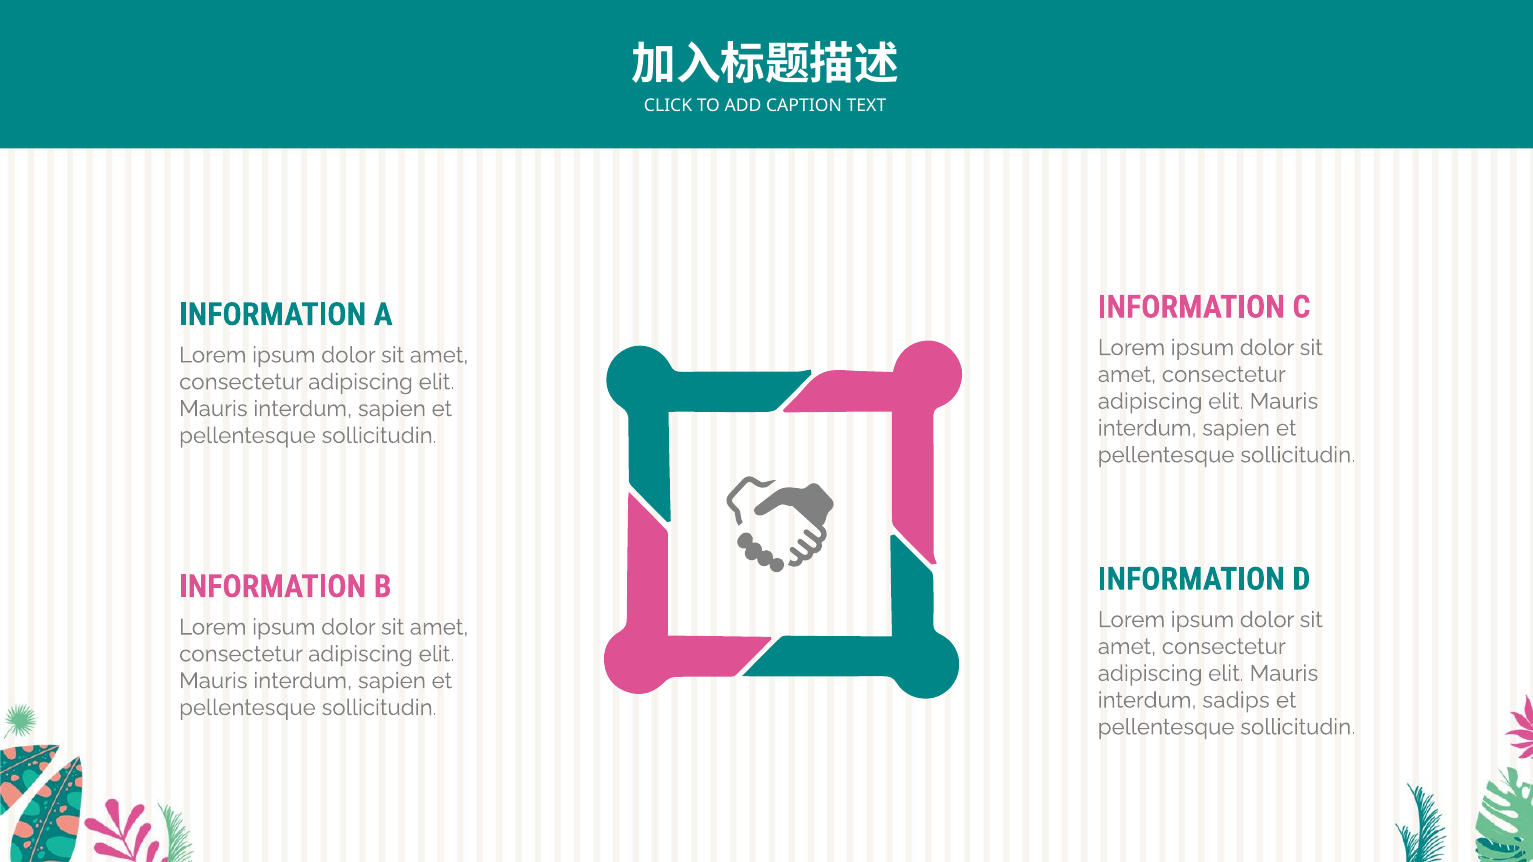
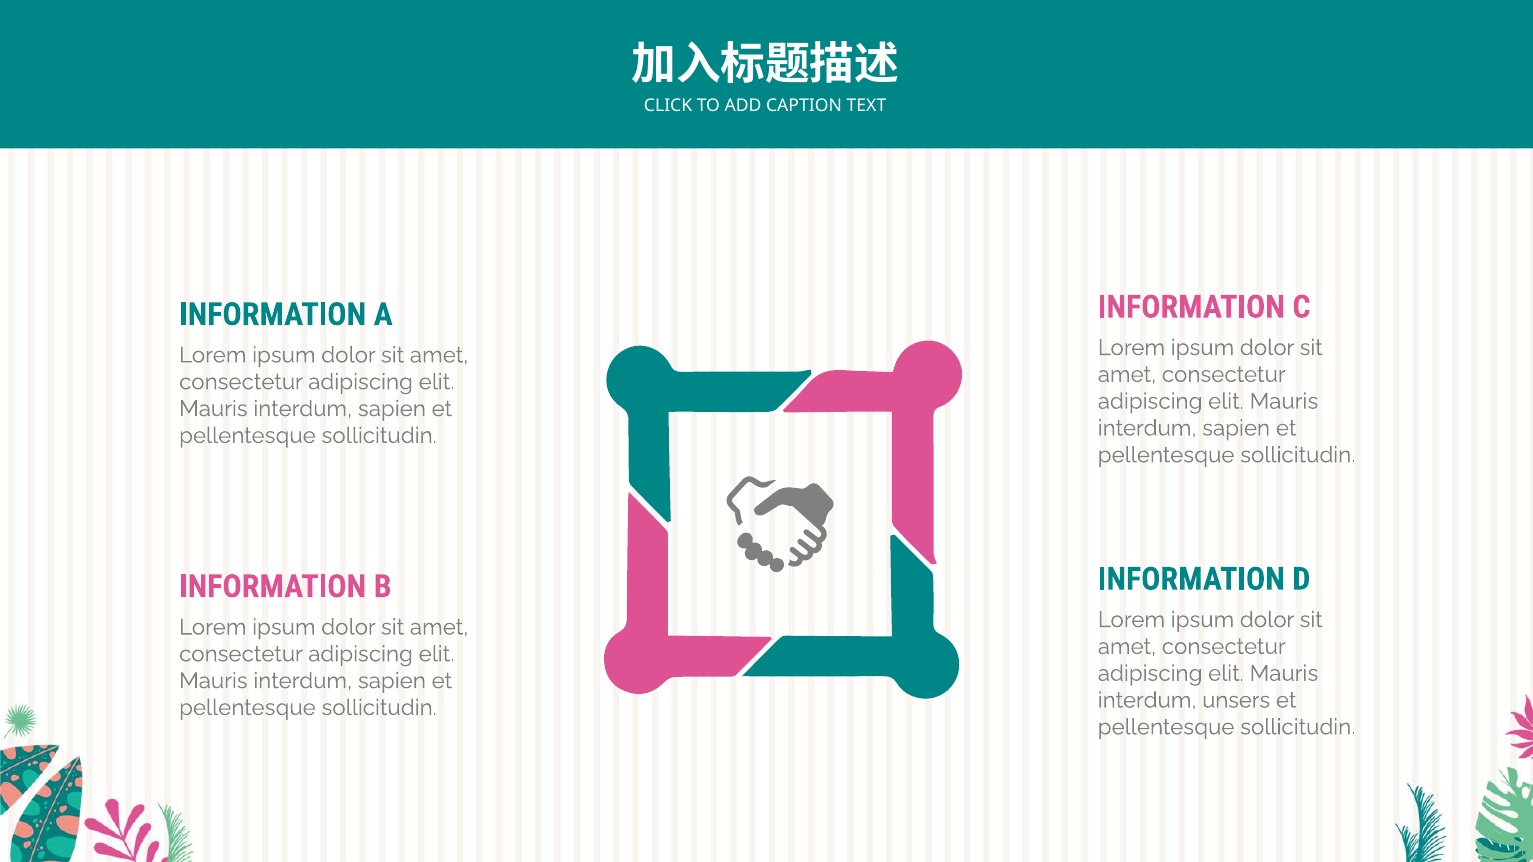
sadips: sadips -> unsers
